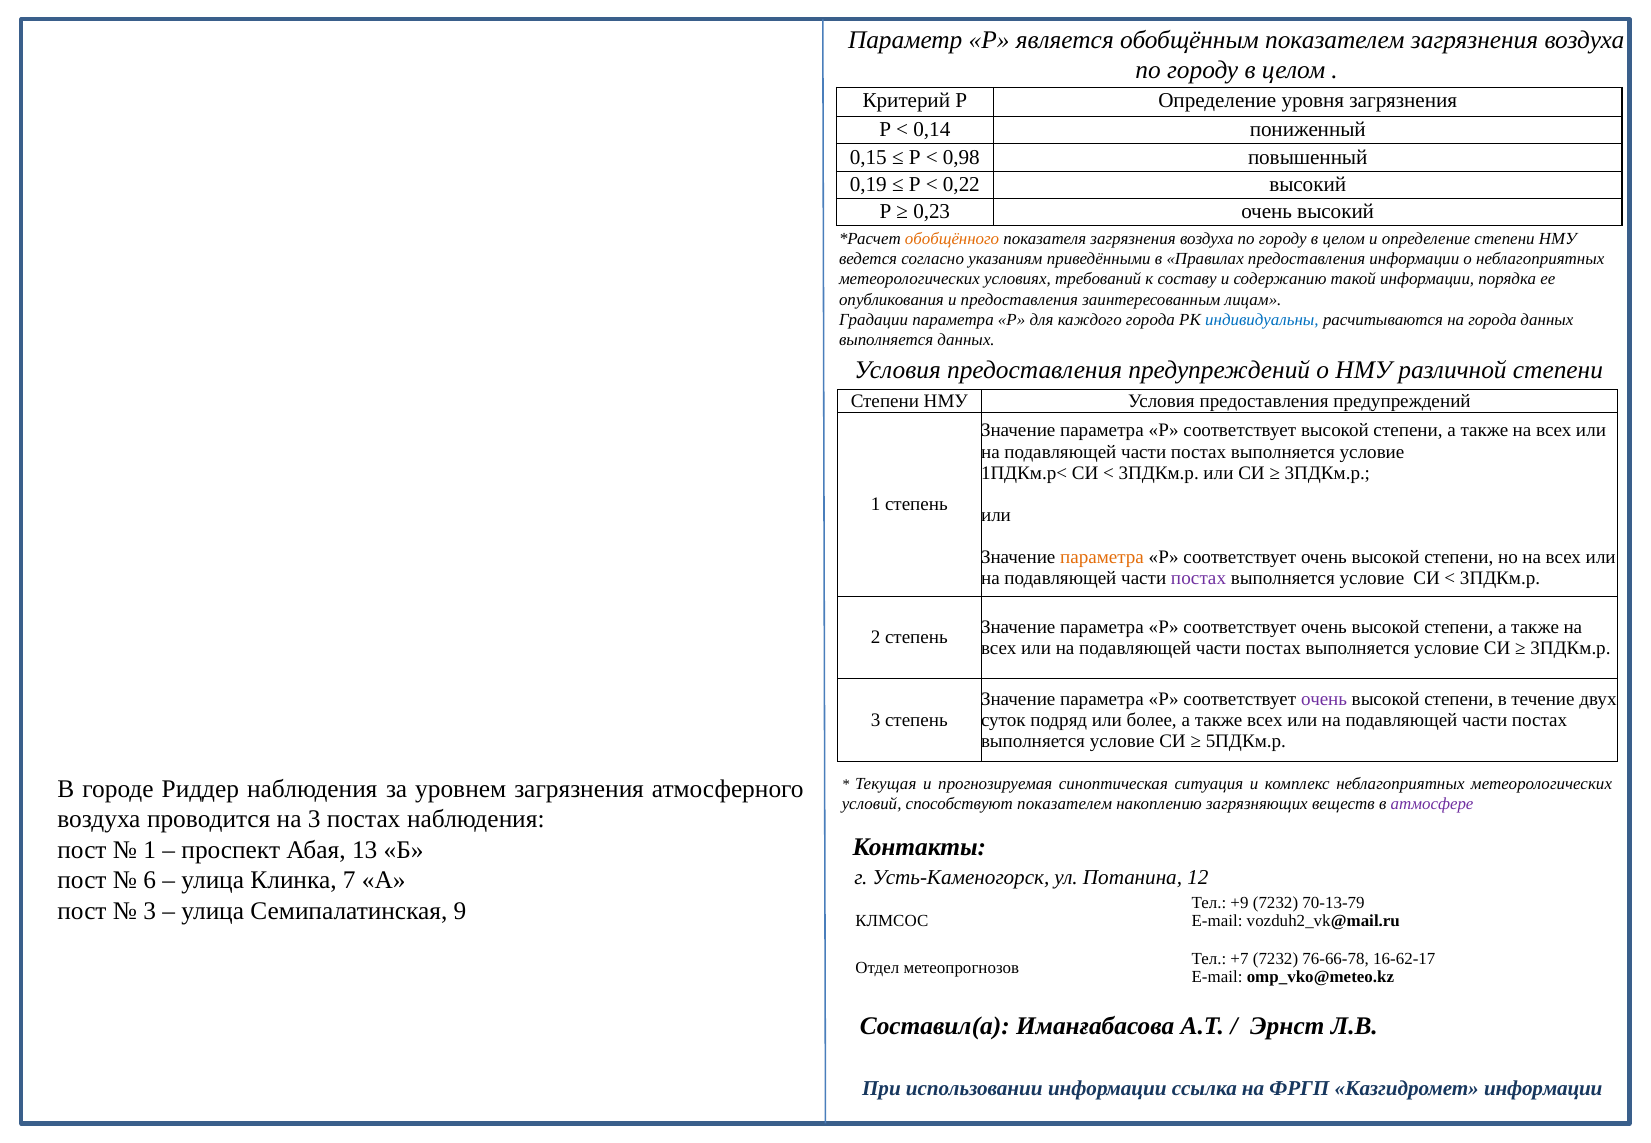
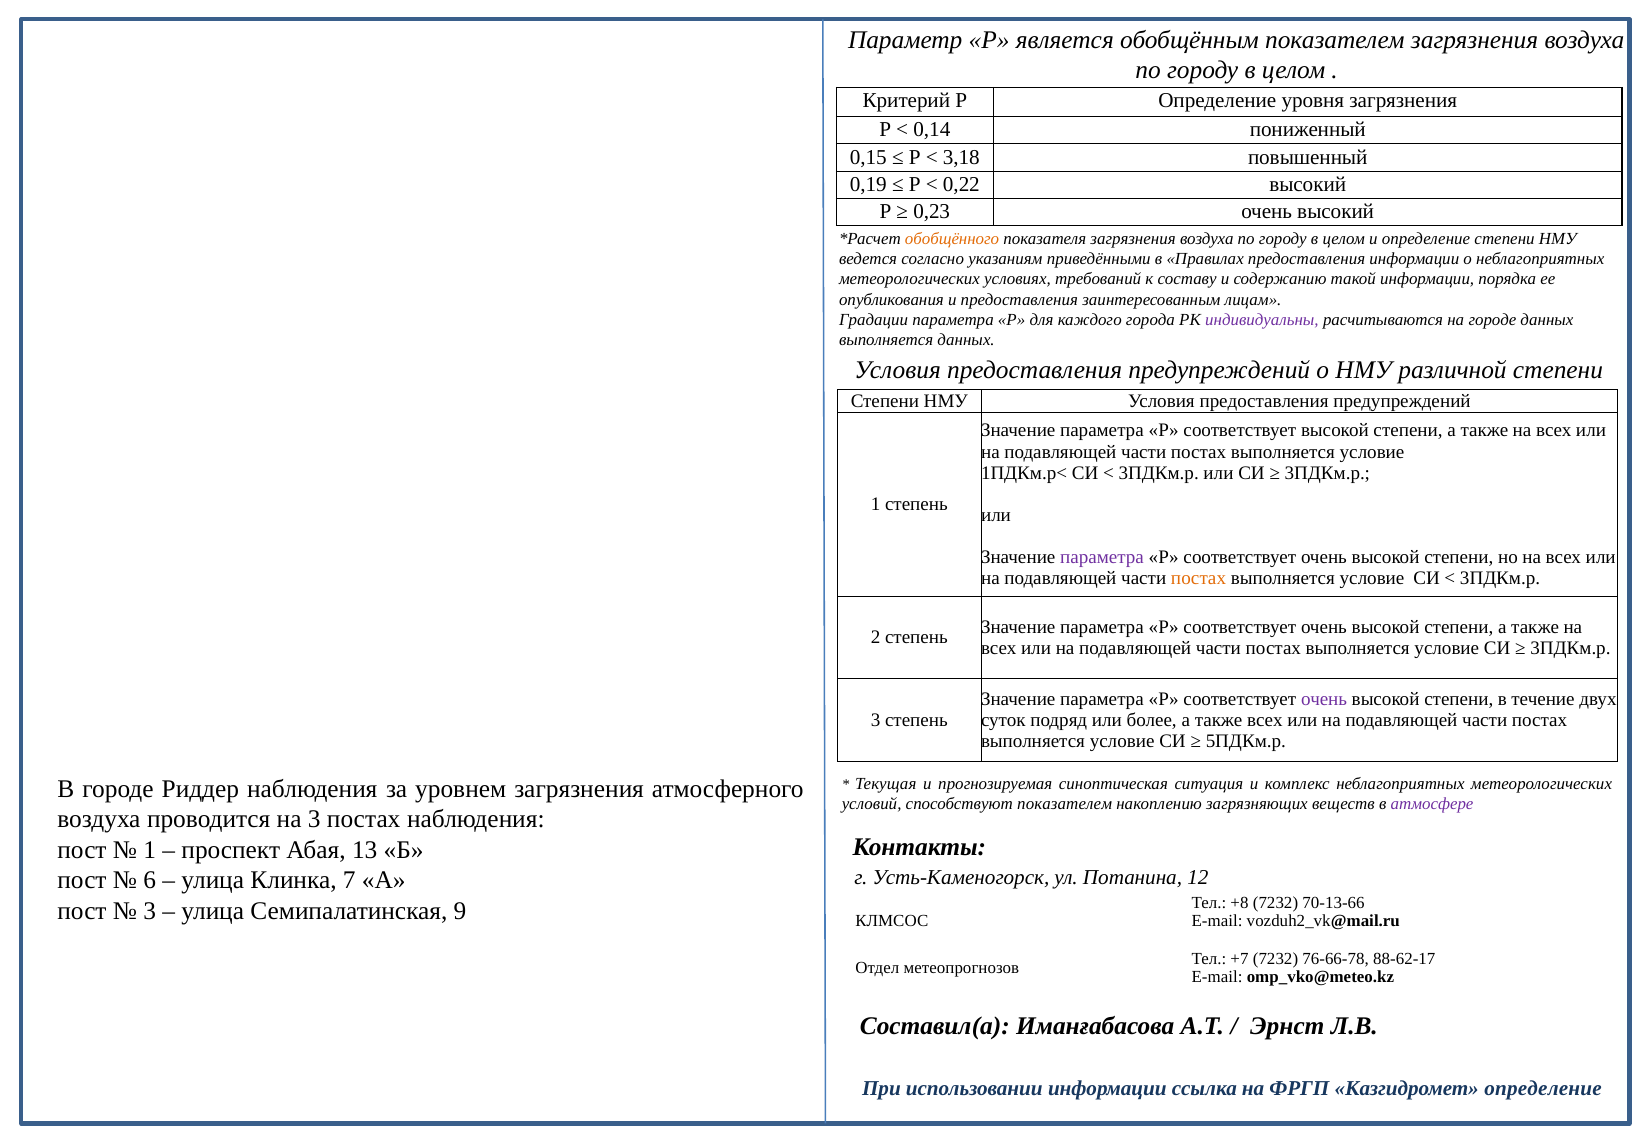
0,98: 0,98 -> 3,18
индивидуальны colour: blue -> purple
на города: города -> городе
параметра at (1102, 557) colour: orange -> purple
постах at (1199, 578) colour: purple -> orange
+9: +9 -> +8
70-13-79: 70-13-79 -> 70-13-66
16-62-17: 16-62-17 -> 88-62-17
Казгидромет информации: информации -> определение
